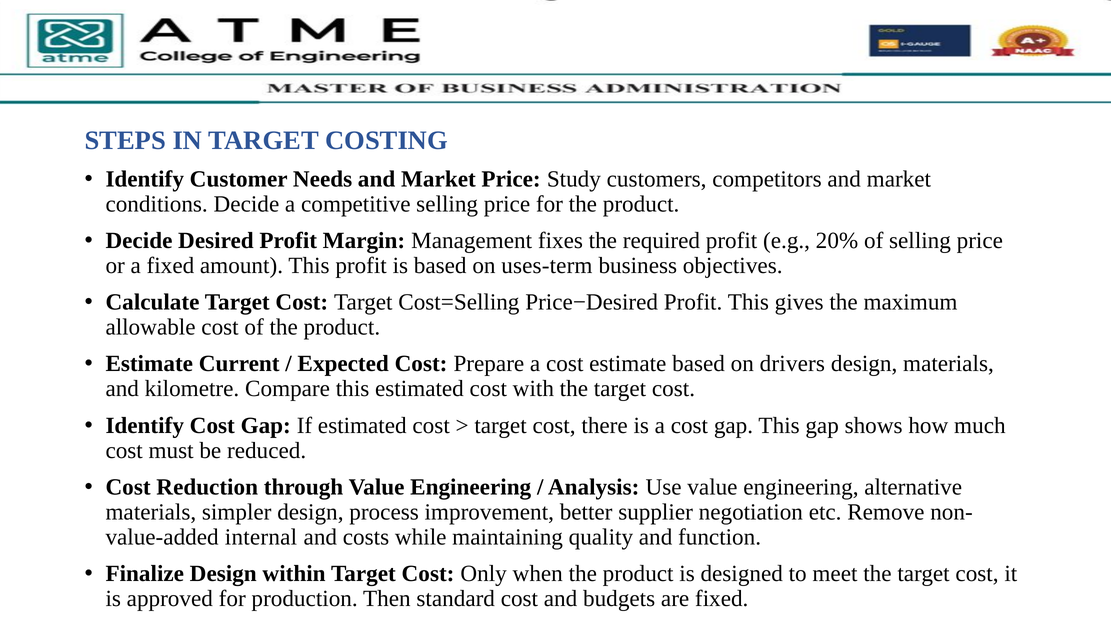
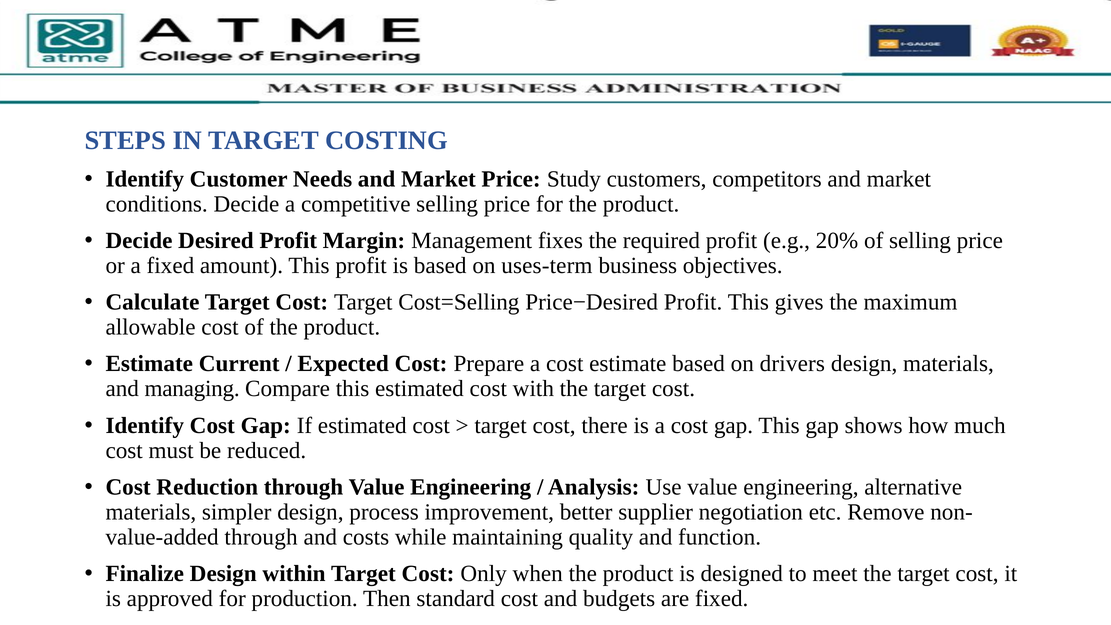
kilometre: kilometre -> managing
internal at (261, 537): internal -> through
